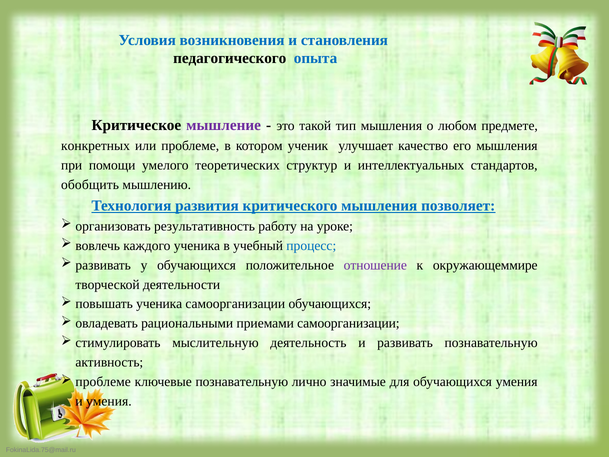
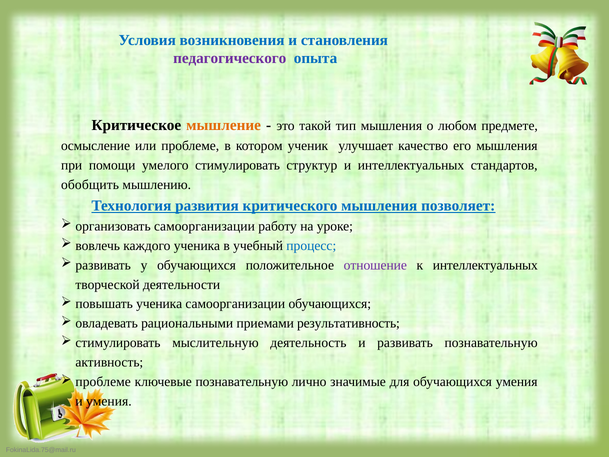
педагогического colour: black -> purple
мышление colour: purple -> orange
конкретных: конкретных -> осмысление
умелого теоретических: теоретических -> стимулировать
организовать результативность: результативность -> самоорганизации
к окружающеммире: окружающеммире -> интеллектуальных
приемами самоорганизации: самоорганизации -> результативность
